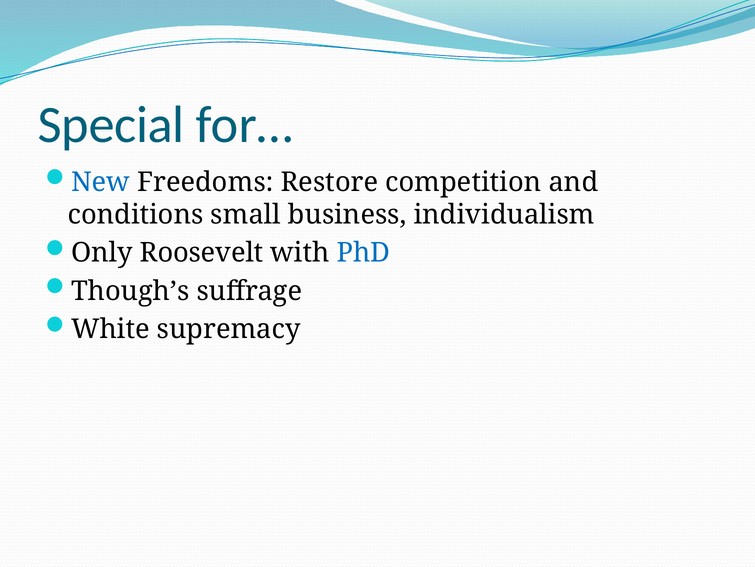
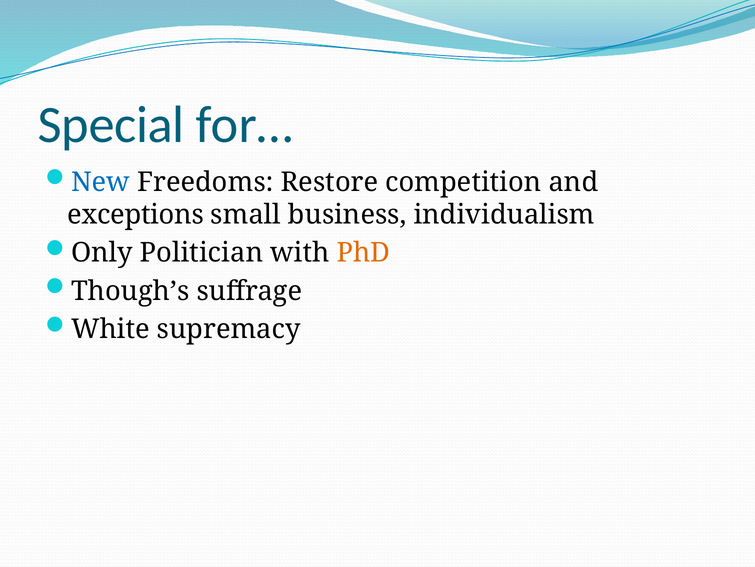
conditions: conditions -> exceptions
Roosevelt: Roosevelt -> Politician
PhD colour: blue -> orange
